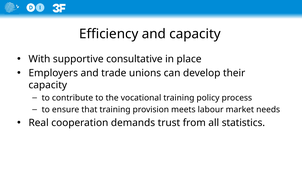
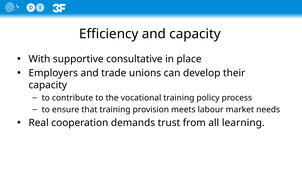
statistics: statistics -> learning
